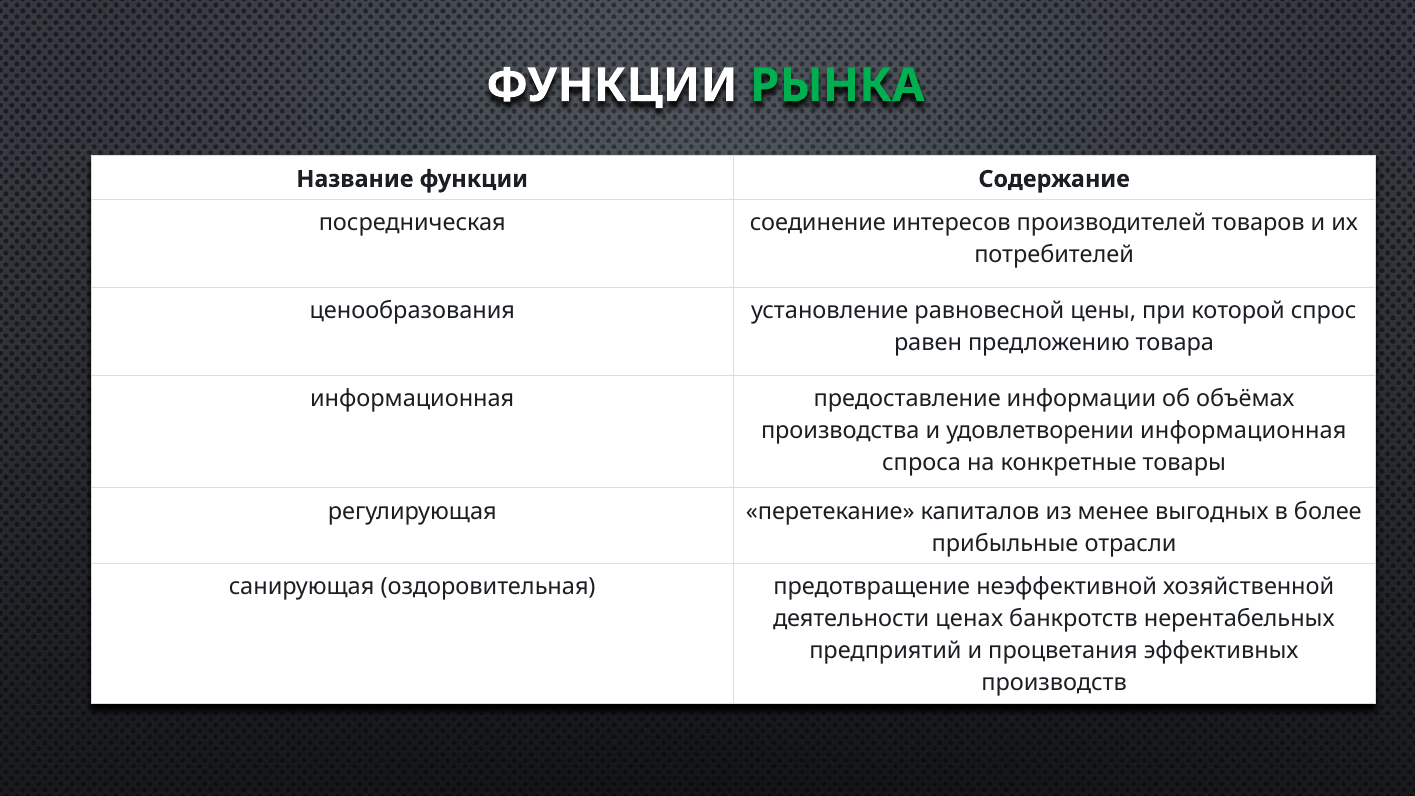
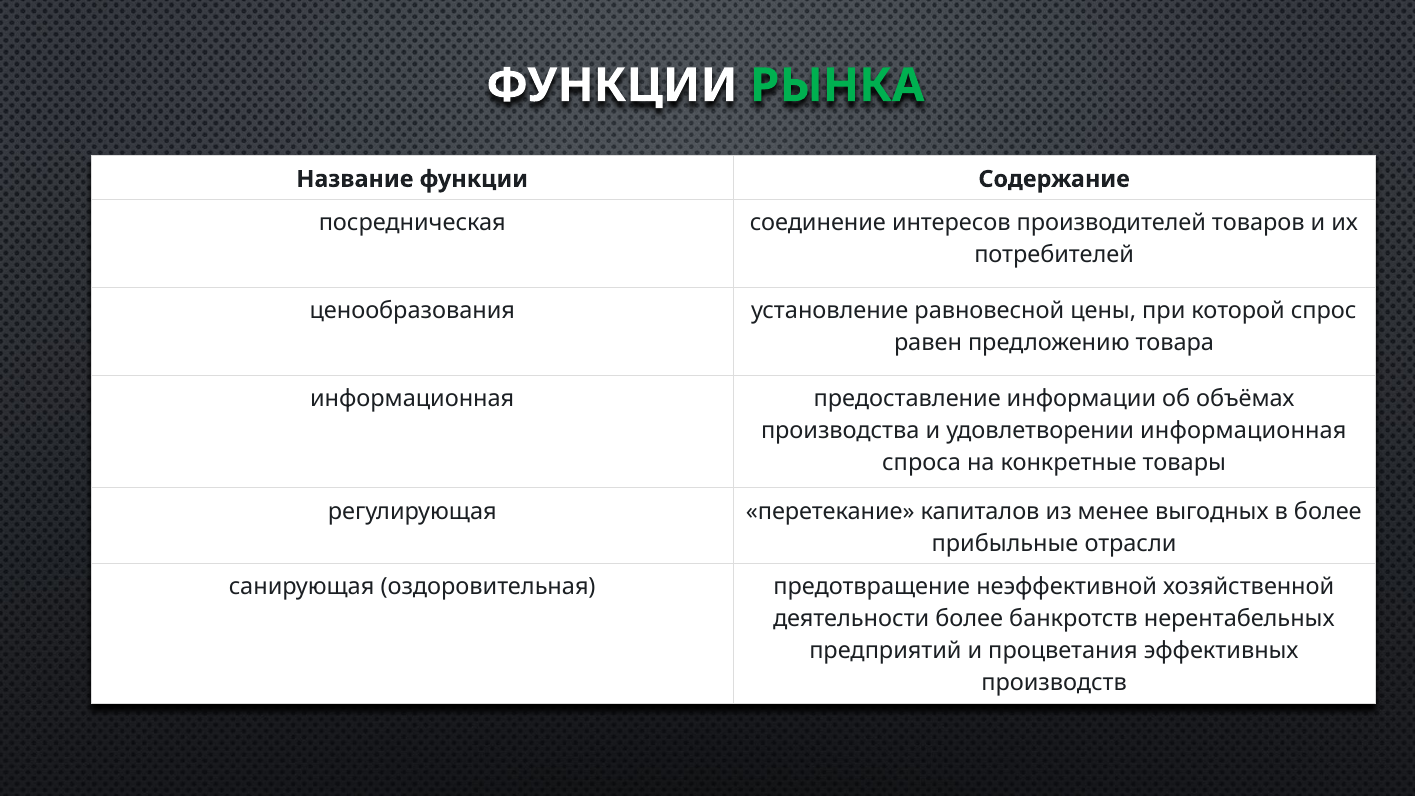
деятельности ценах: ценах -> более
